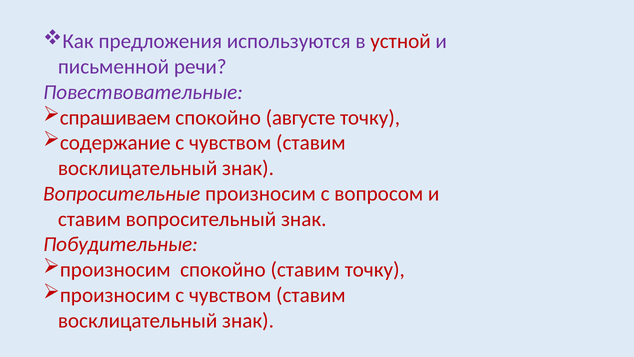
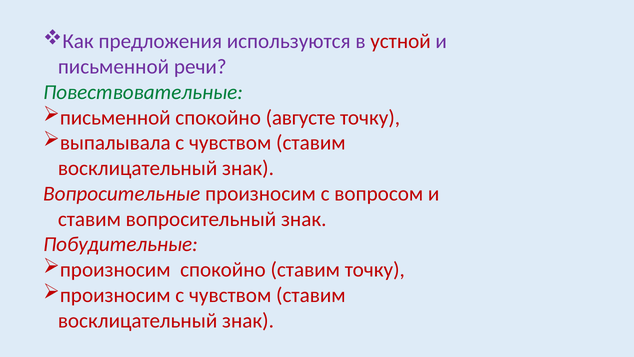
Повествовательные colour: purple -> green
спрашиваем at (115, 117): спрашиваем -> письменной
содержание: содержание -> выпалывала
